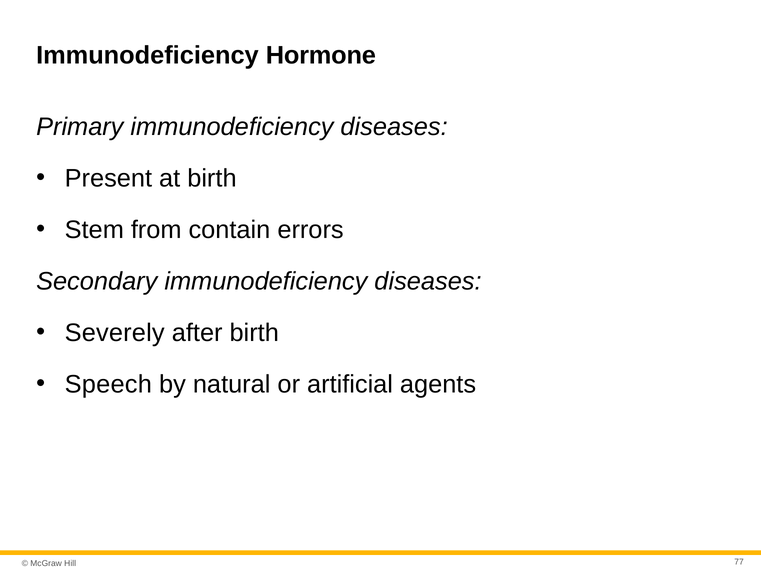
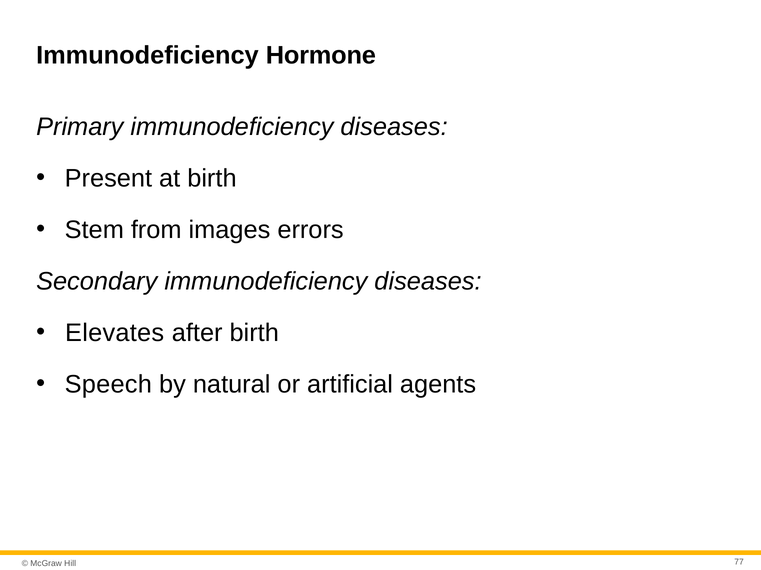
contain: contain -> images
Severely: Severely -> Elevates
